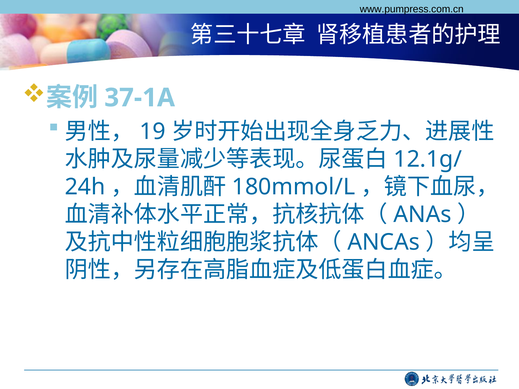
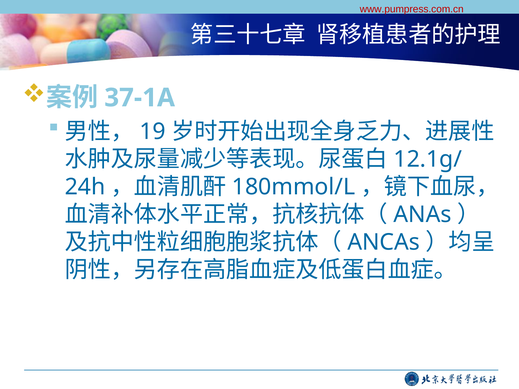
www.pumpress.com.cn colour: black -> red
